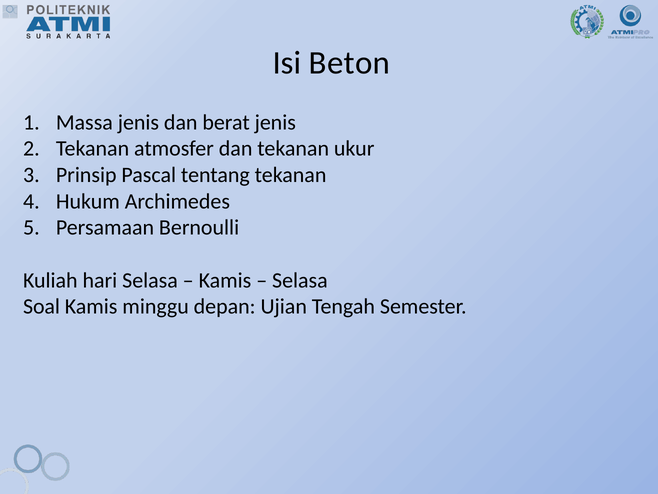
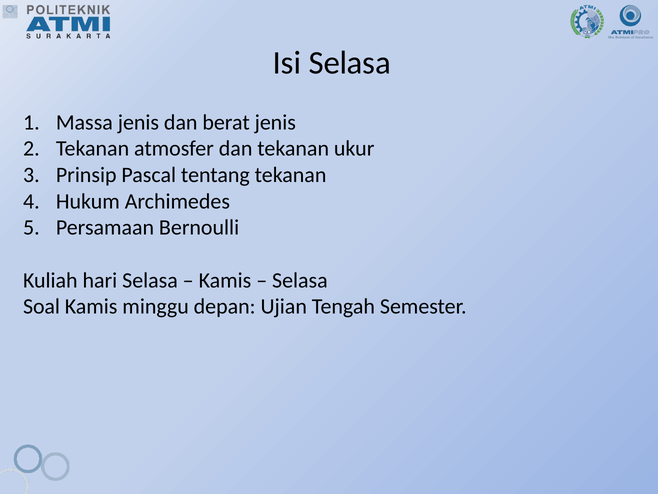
Isi Beton: Beton -> Selasa
